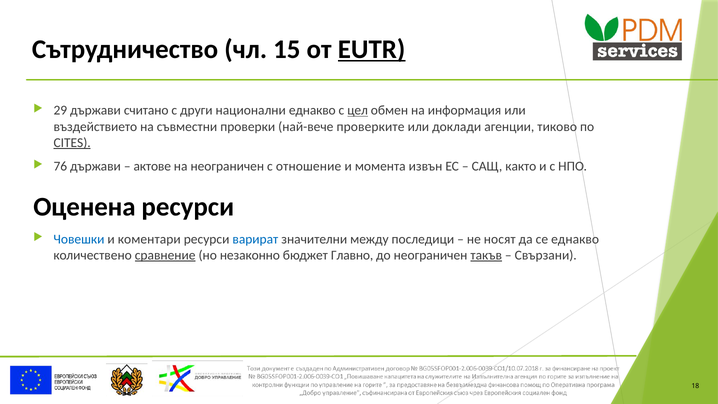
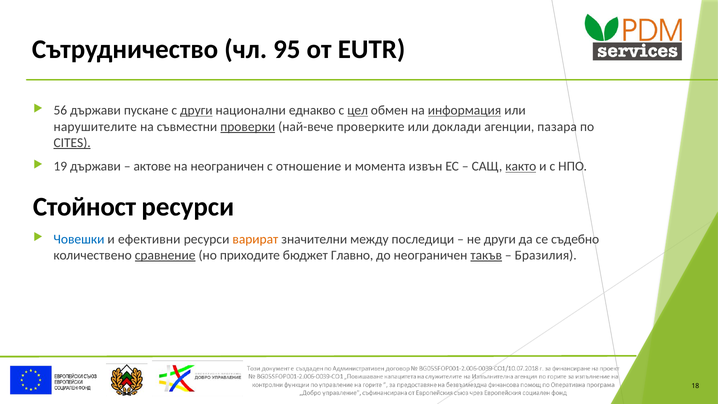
15: 15 -> 95
EUTR underline: present -> none
29: 29 -> 56
считано: считано -> пускане
други at (196, 111) underline: none -> present
информация underline: none -> present
въздействието: въздействието -> нарушителите
проверки underline: none -> present
тиково: тиково -> пазара
76: 76 -> 19
както underline: none -> present
Оценена: Оценена -> Стойност
коментари: коментари -> ефективни
варират colour: blue -> orange
не носят: носят -> други
се еднакво: еднакво -> съдебно
незаконно: незаконно -> приходите
Свързани: Свързани -> Бразилия
